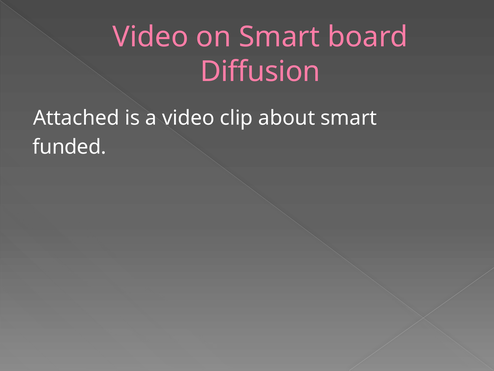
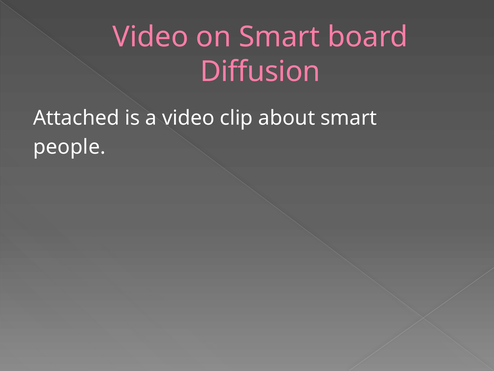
funded: funded -> people
